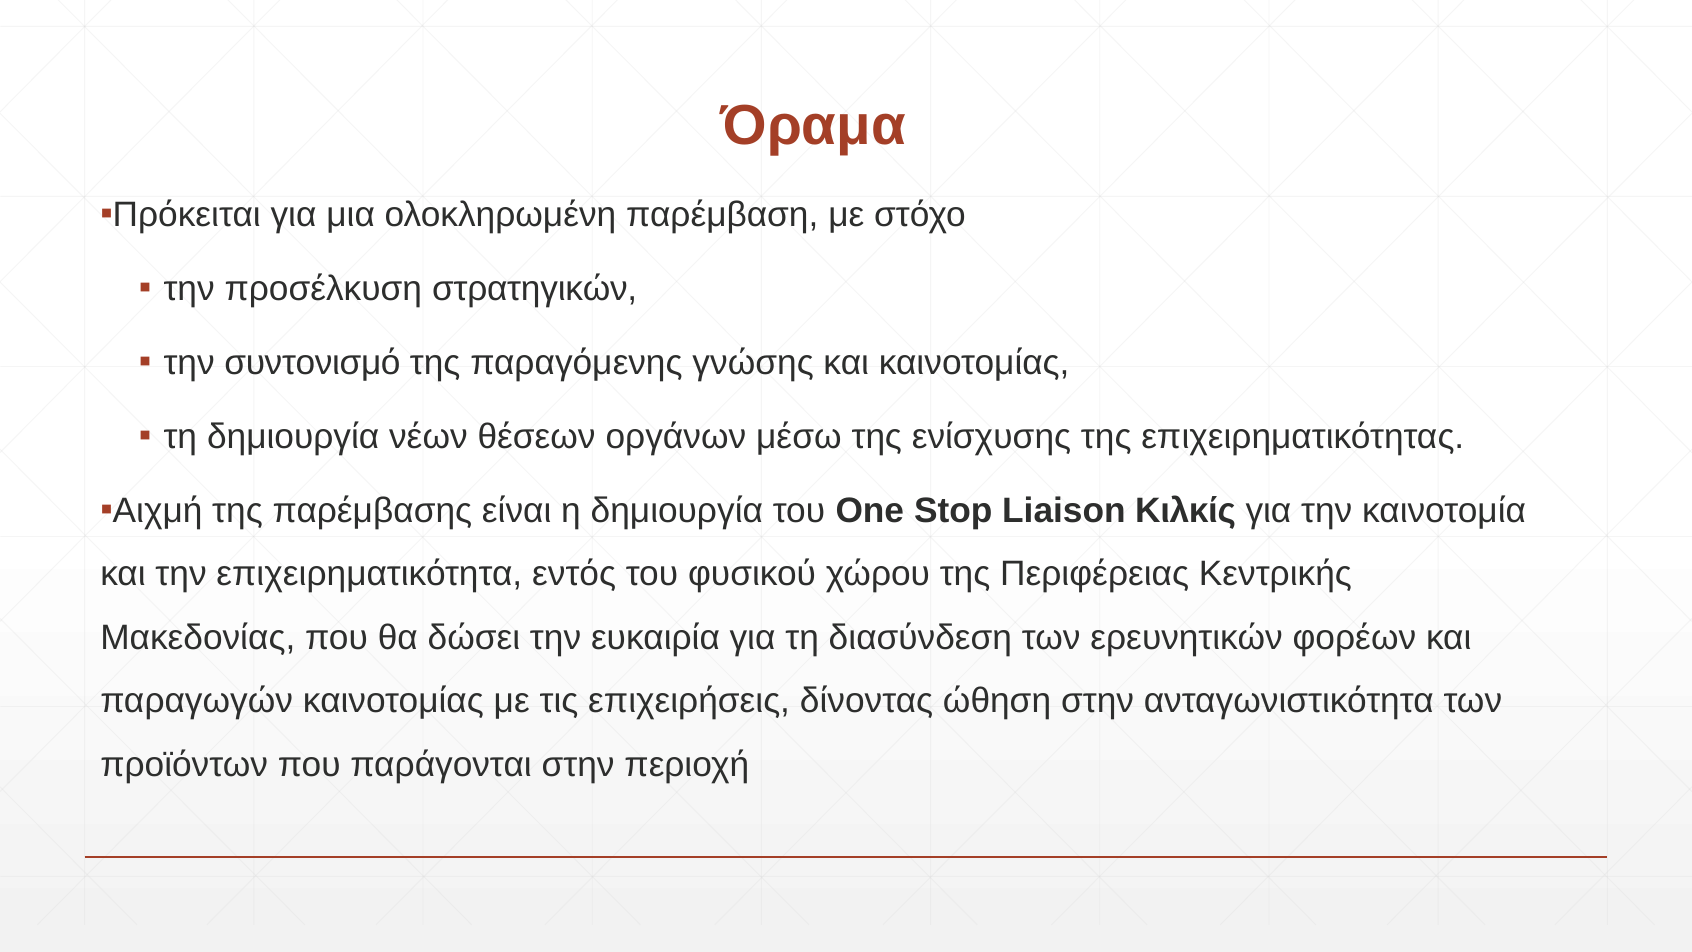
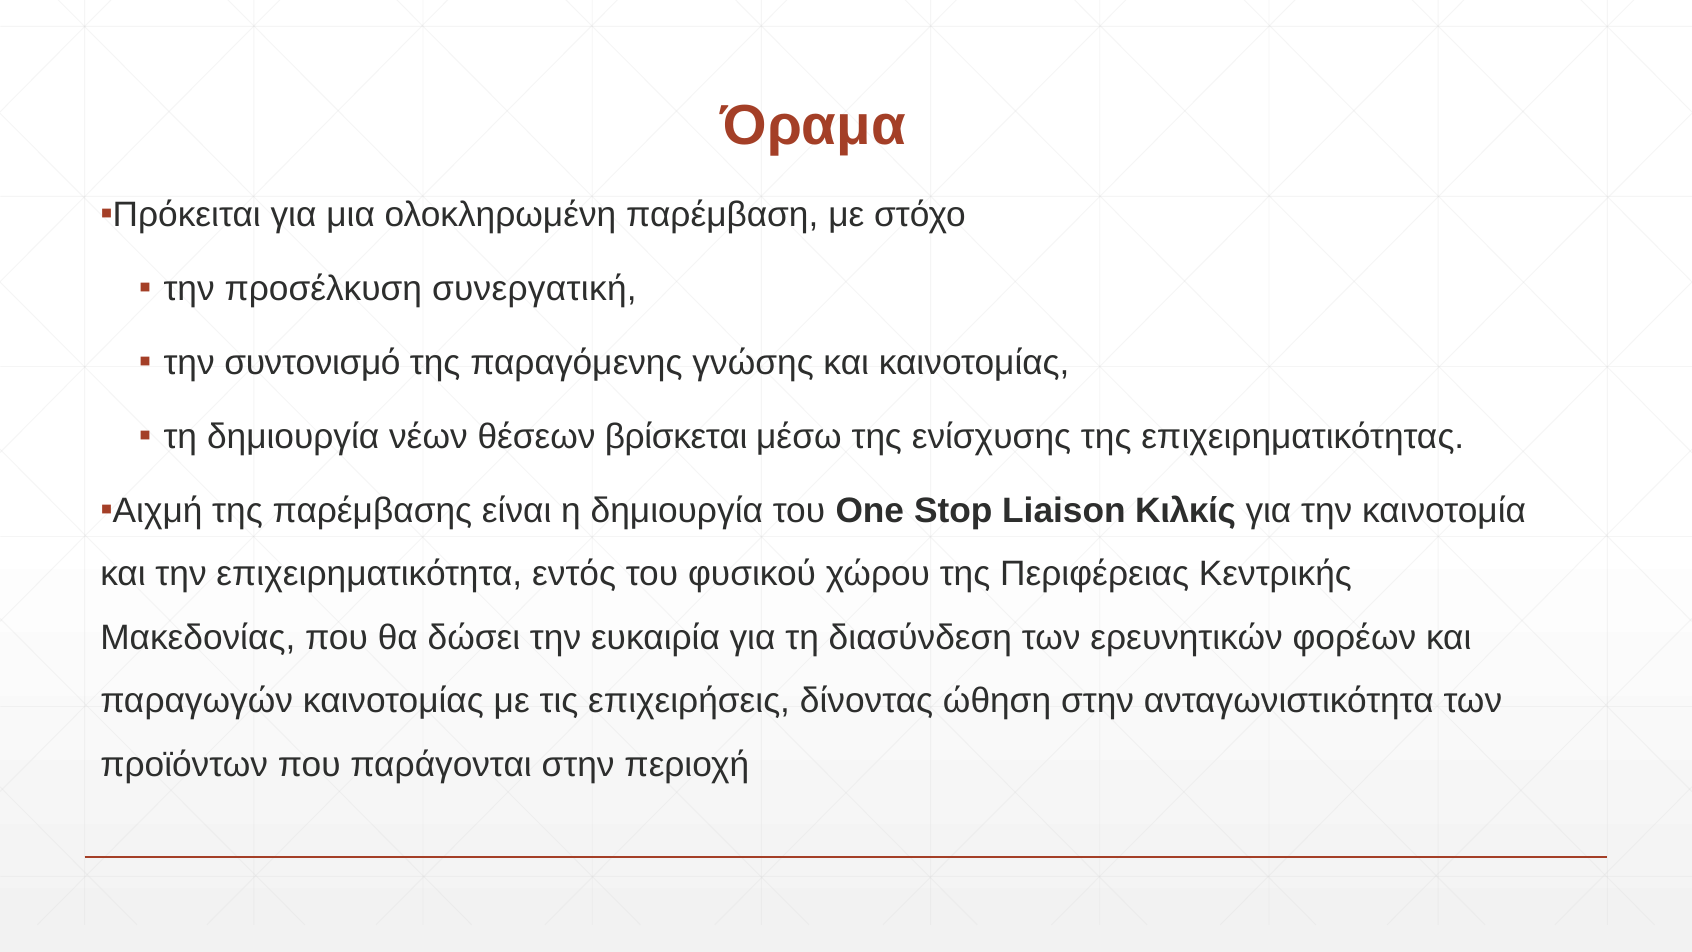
στρατηγικών: στρατηγικών -> συνεργατική
οργάνων: οργάνων -> βρίσκεται
